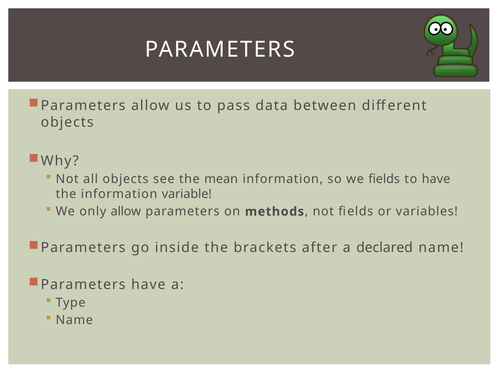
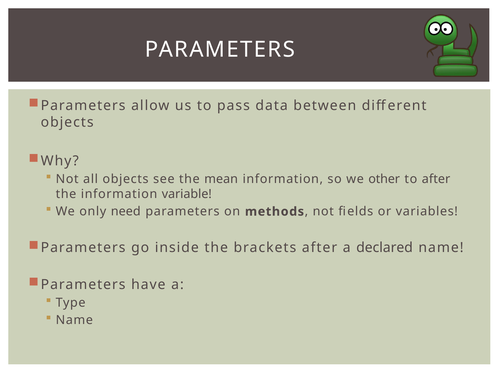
we fields: fields -> other
to have: have -> after
only allow: allow -> need
